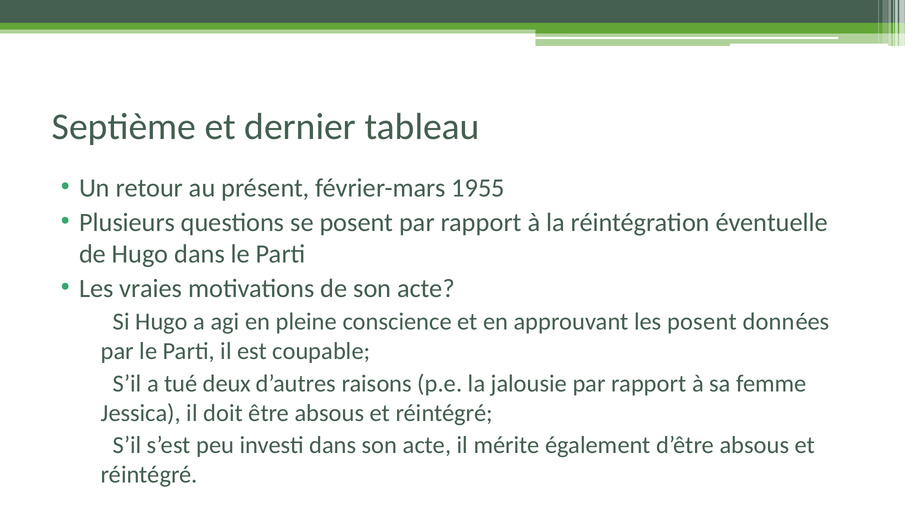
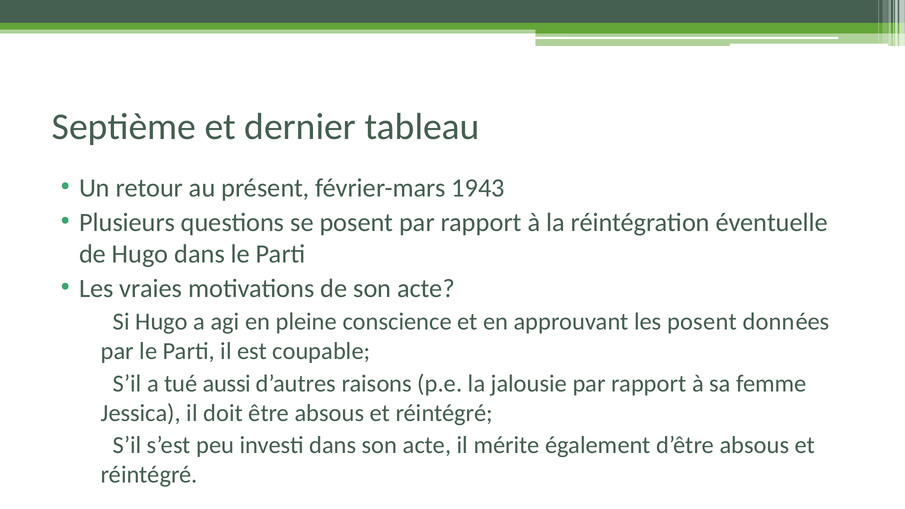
1955: 1955 -> 1943
deux: deux -> aussi
